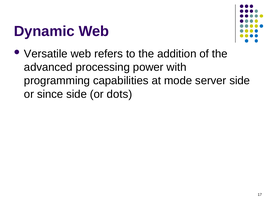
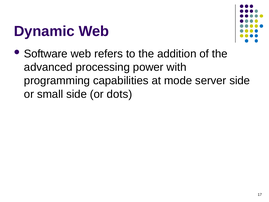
Versatile: Versatile -> Software
since: since -> small
